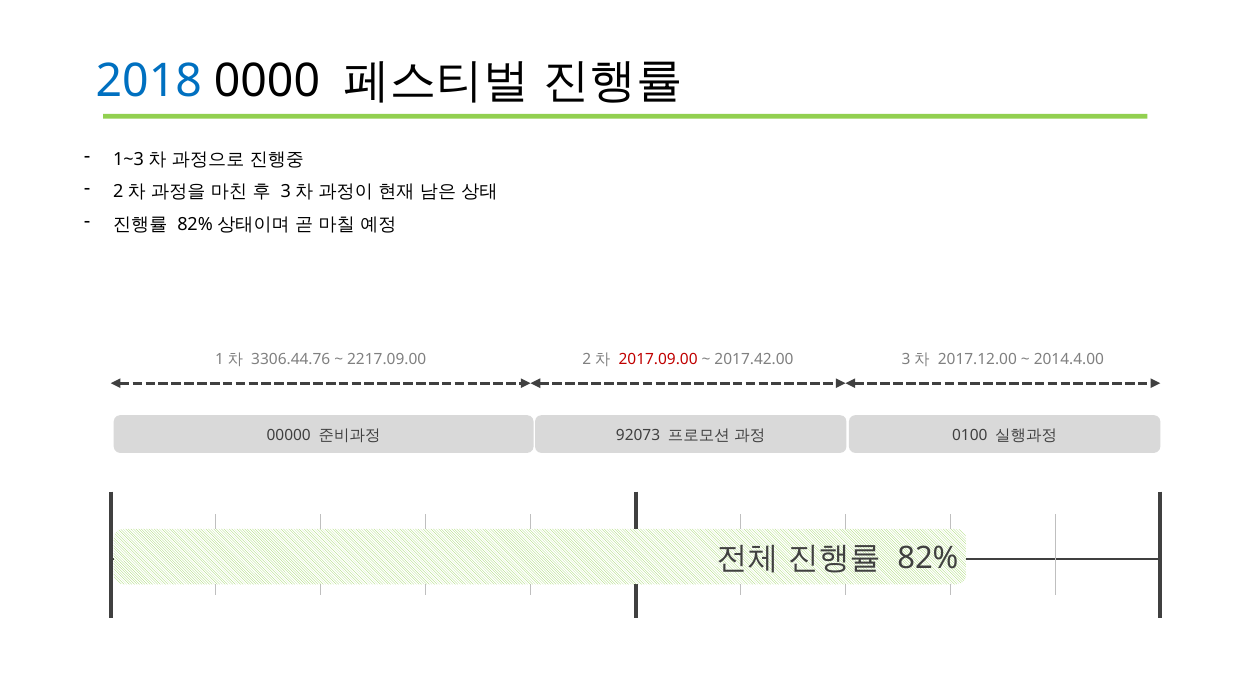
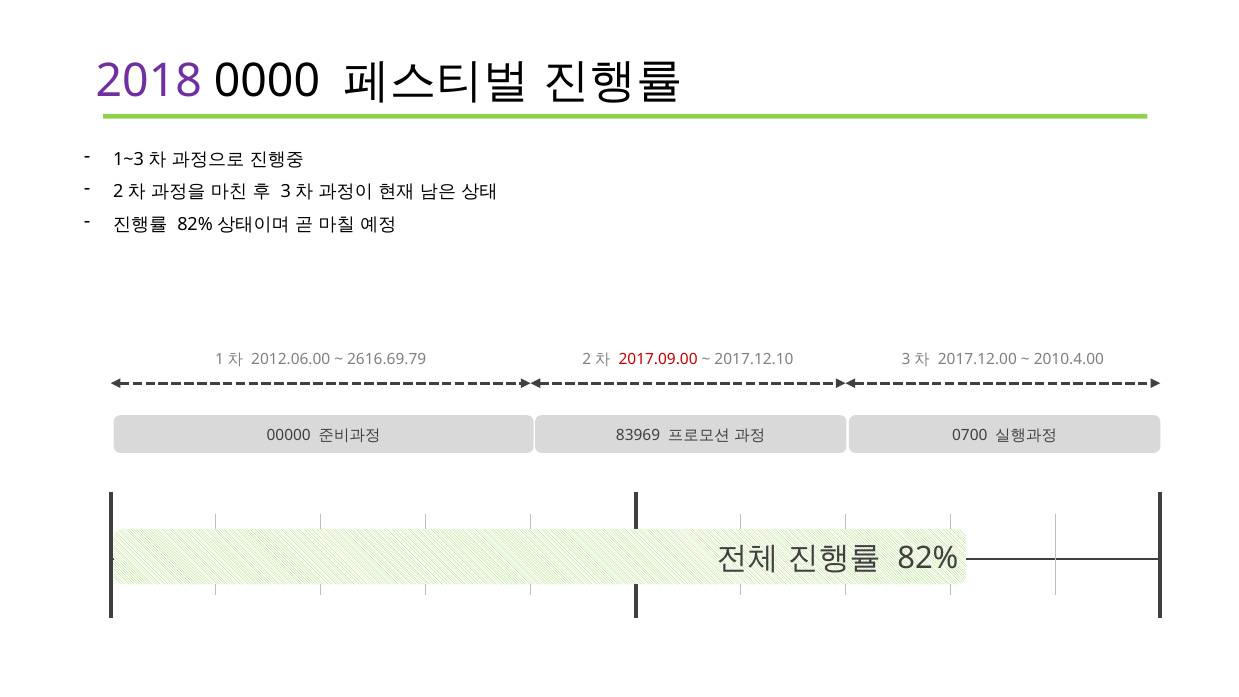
2018 colour: blue -> purple
3306.44.76: 3306.44.76 -> 2012.06.00
2217.09.00: 2217.09.00 -> 2616.69.79
2017.42.00: 2017.42.00 -> 2017.12.10
2014.4.00: 2014.4.00 -> 2010.4.00
92073: 92073 -> 83969
0100: 0100 -> 0700
